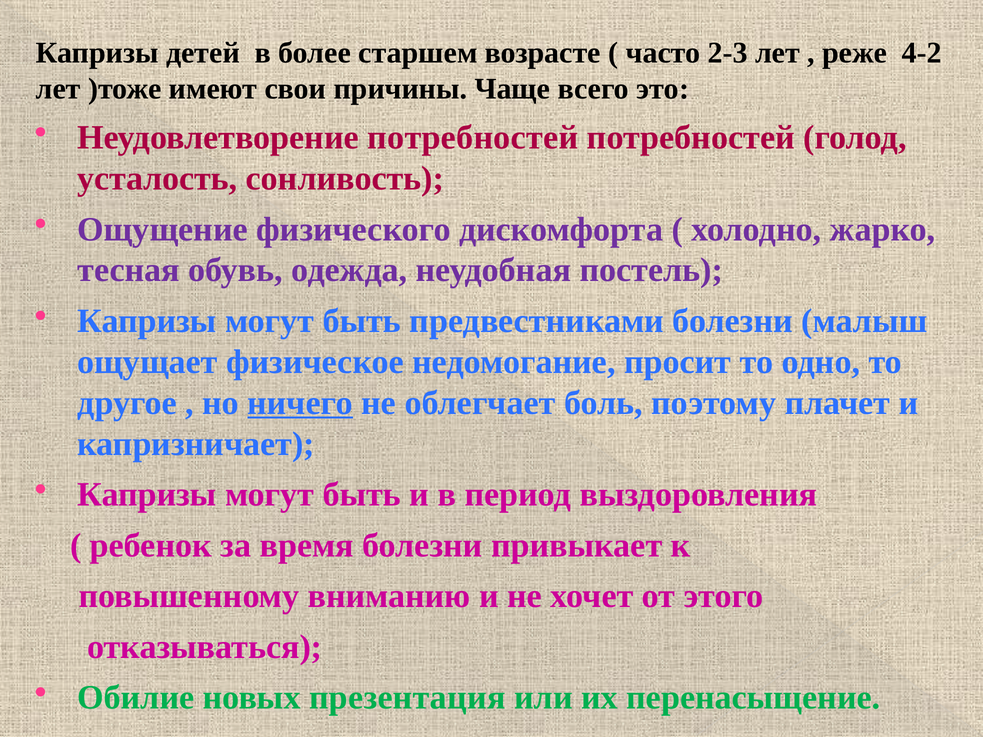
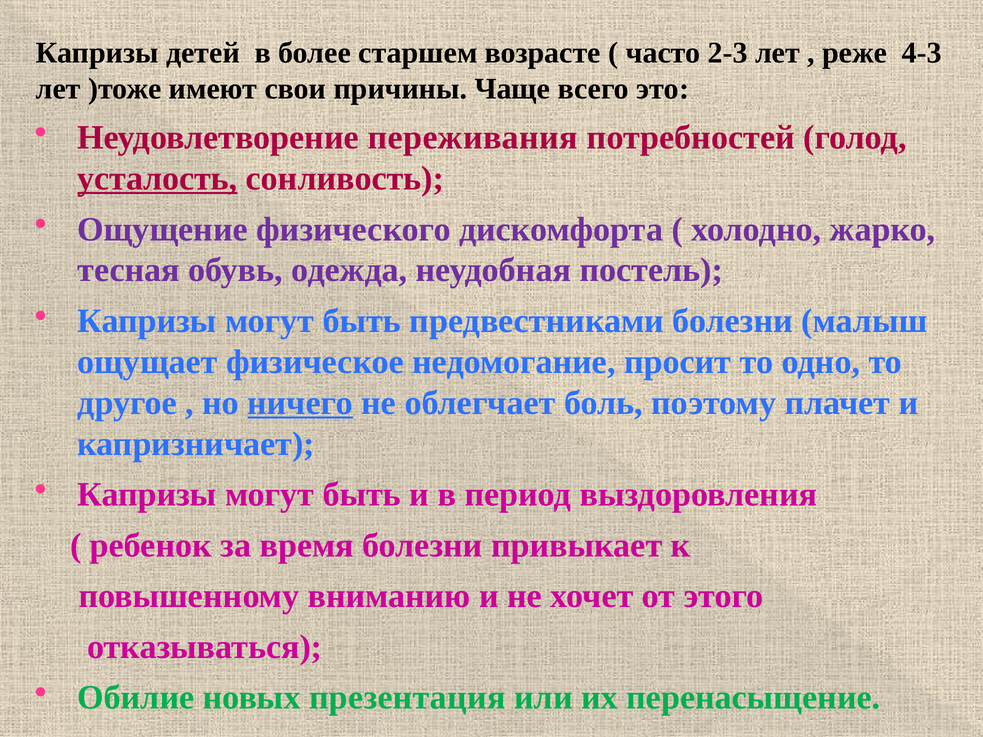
4-2: 4-2 -> 4-3
Неудовлетворение потребностей: потребностей -> переживания
усталость underline: none -> present
